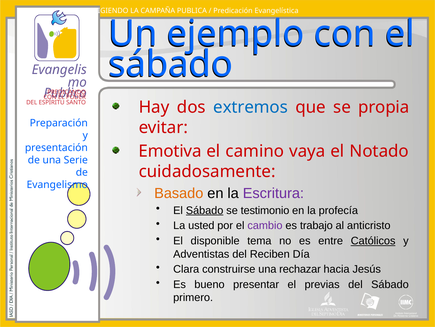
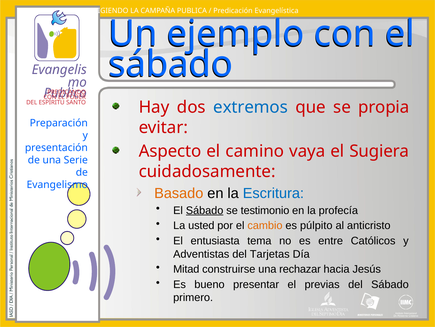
Emotiva: Emotiva -> Aspecto
Notado: Notado -> Sugiera
Escritura colour: purple -> blue
cambio colour: purple -> orange
trabajo: trabajo -> púlpito
disponible: disponible -> entusiasta
Católicos underline: present -> none
Reciben: Reciben -> Tarjetas
Clara: Clara -> Mitad
